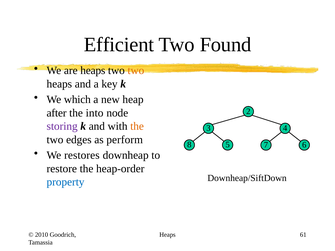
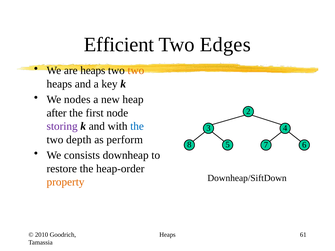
Found: Found -> Edges
which: which -> nodes
into: into -> first
the at (137, 126) colour: orange -> blue
edges: edges -> depth
restores: restores -> consists
property colour: blue -> orange
